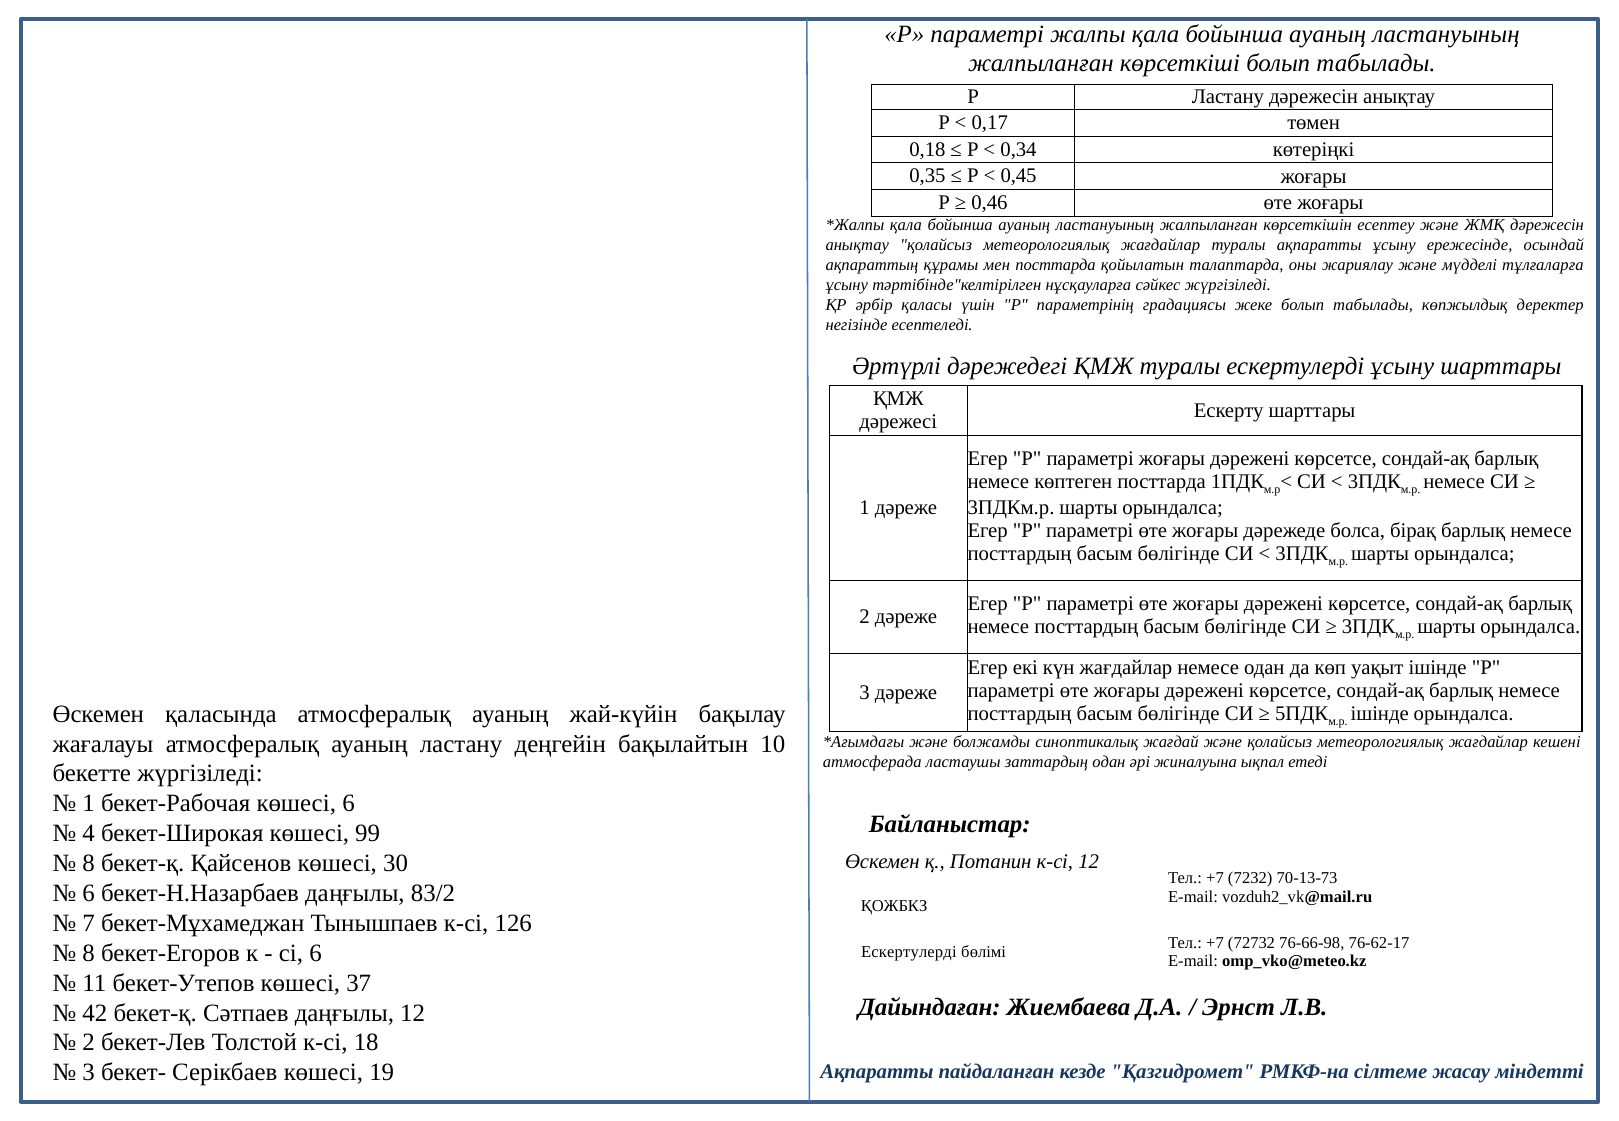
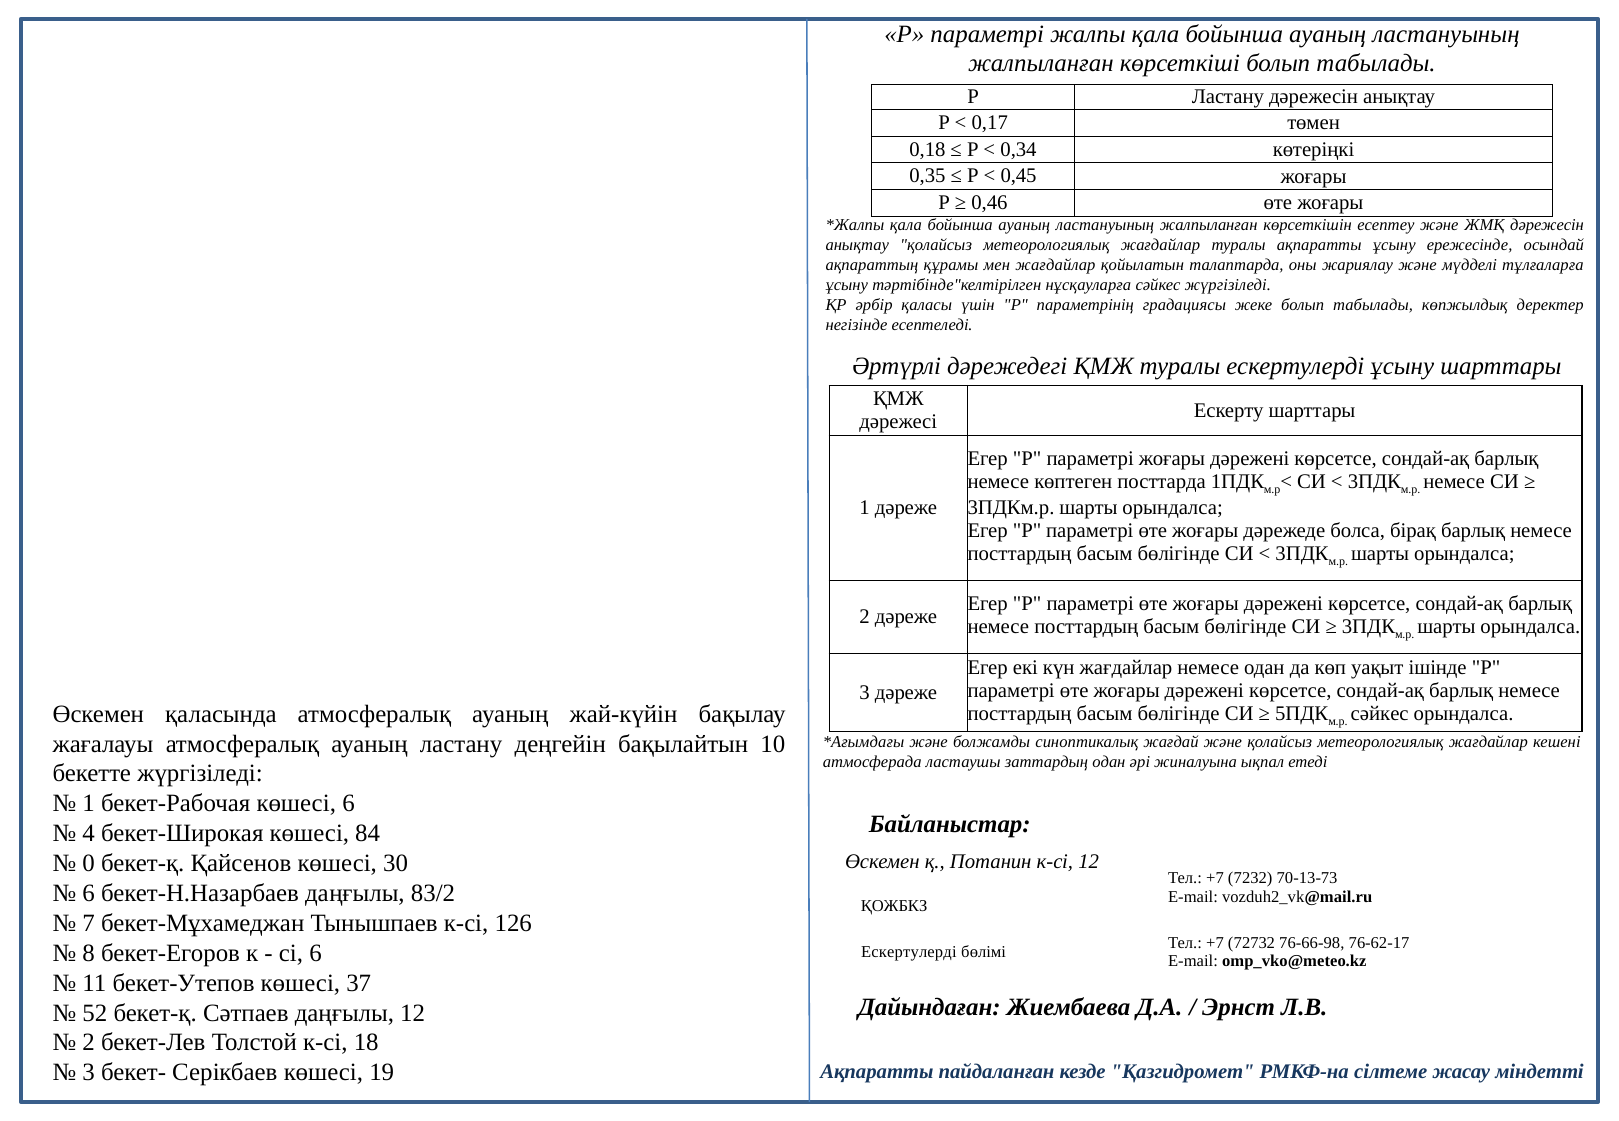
мен посттарда: посттарда -> жағдайлар
ішінде at (1380, 713): ішінде -> сәйкес
99: 99 -> 84
8 at (89, 863): 8 -> 0
42: 42 -> 52
